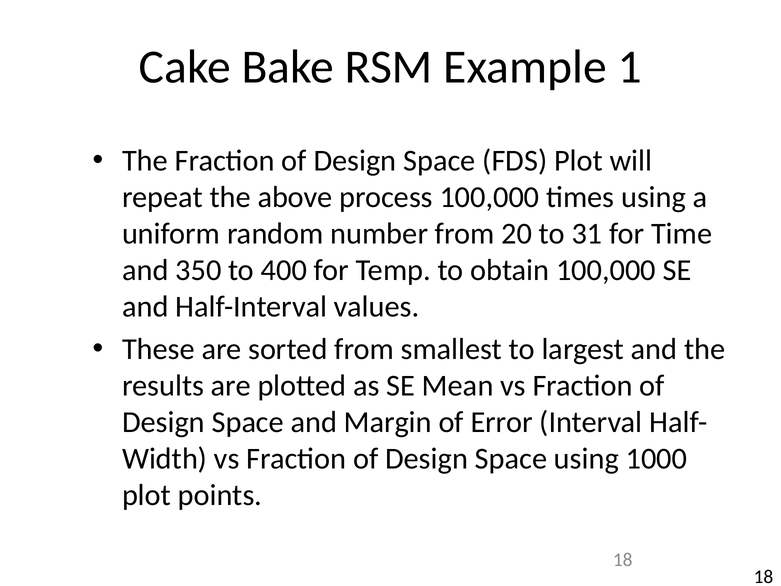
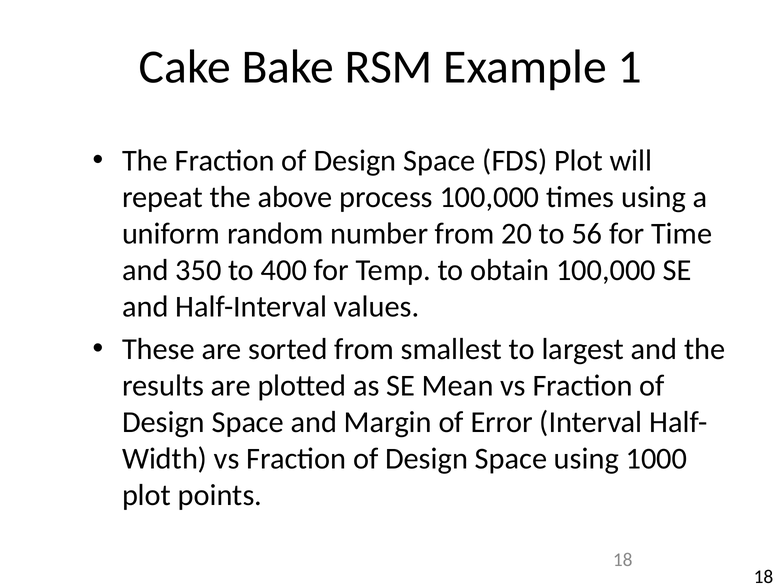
31: 31 -> 56
